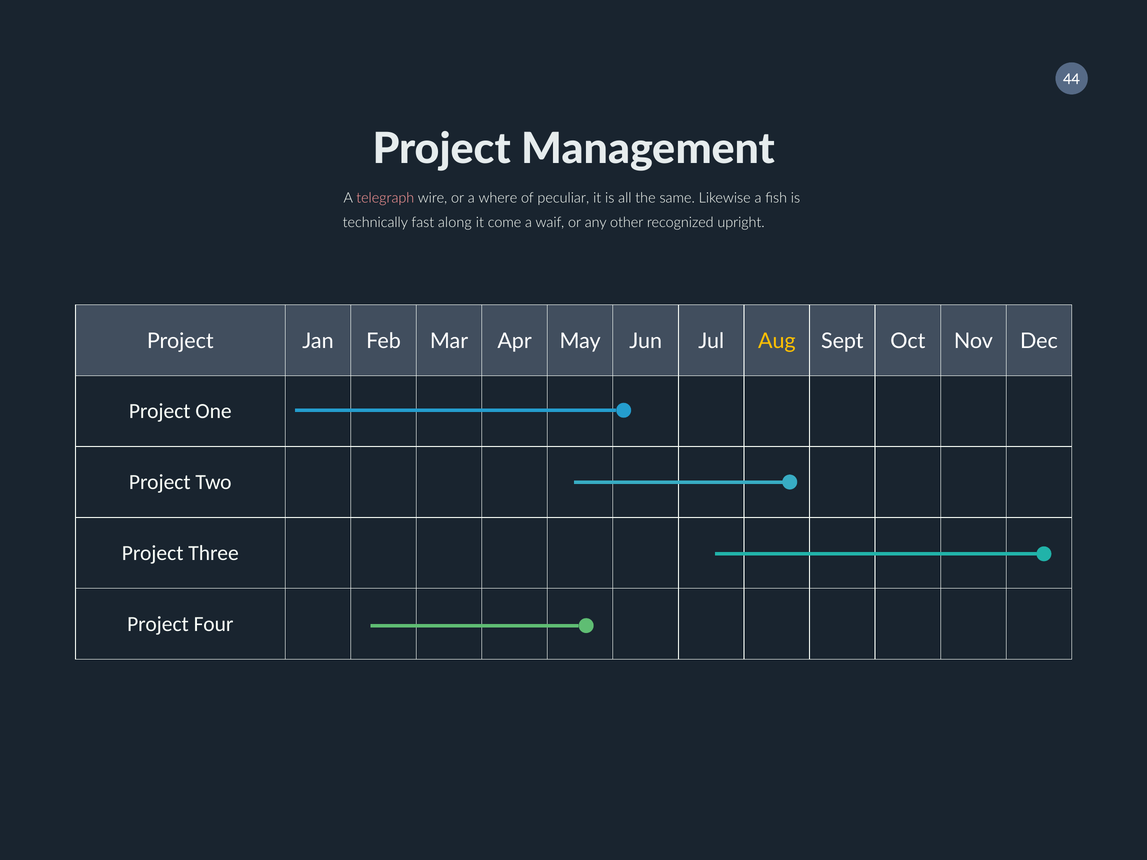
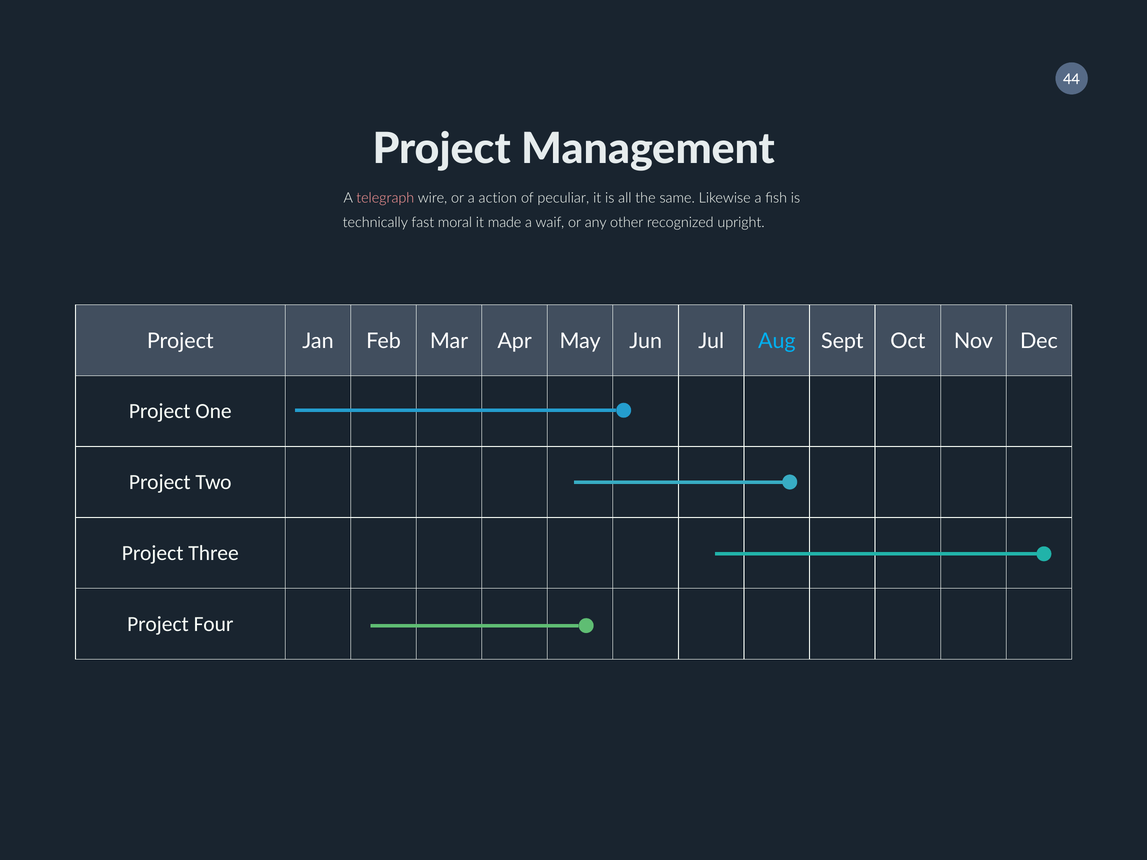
where: where -> action
along: along -> moral
come: come -> made
Aug colour: yellow -> light blue
